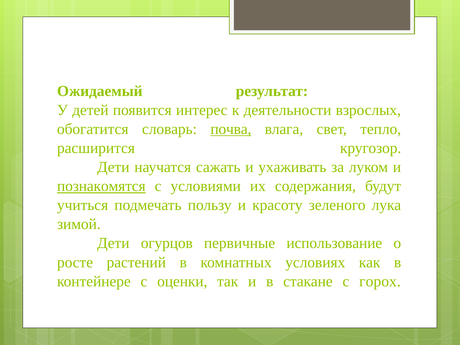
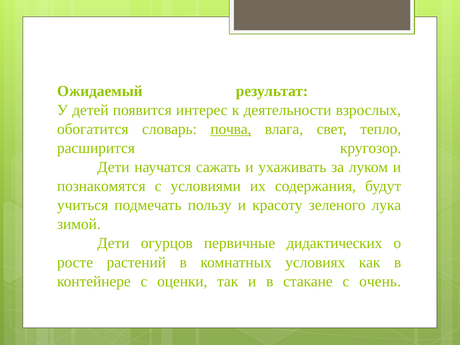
познакомятся underline: present -> none
использование: использование -> дидактических
горох: горох -> очень
